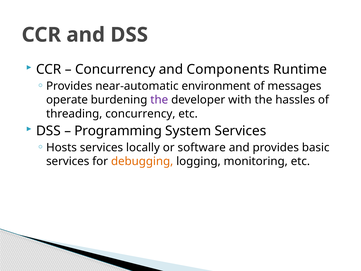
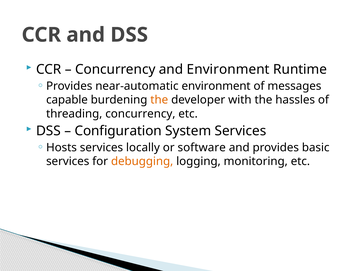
and Components: Components -> Environment
operate: operate -> capable
the at (159, 100) colour: purple -> orange
Programming: Programming -> Configuration
